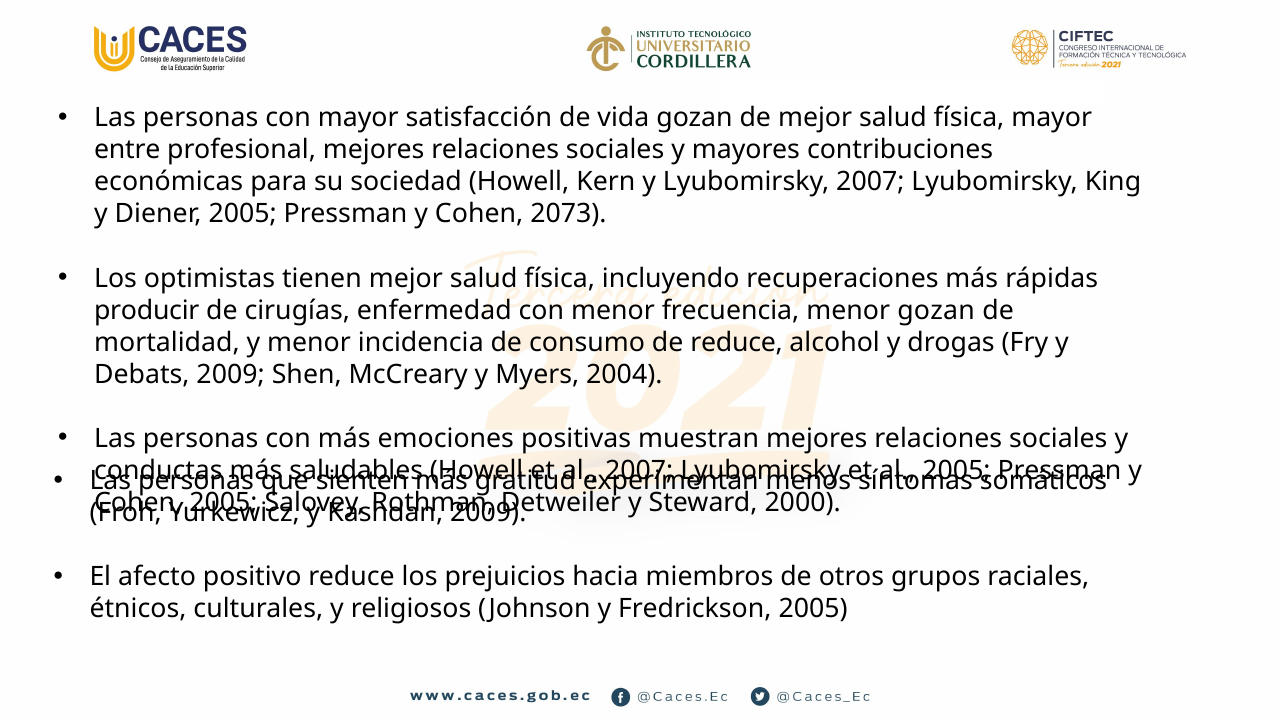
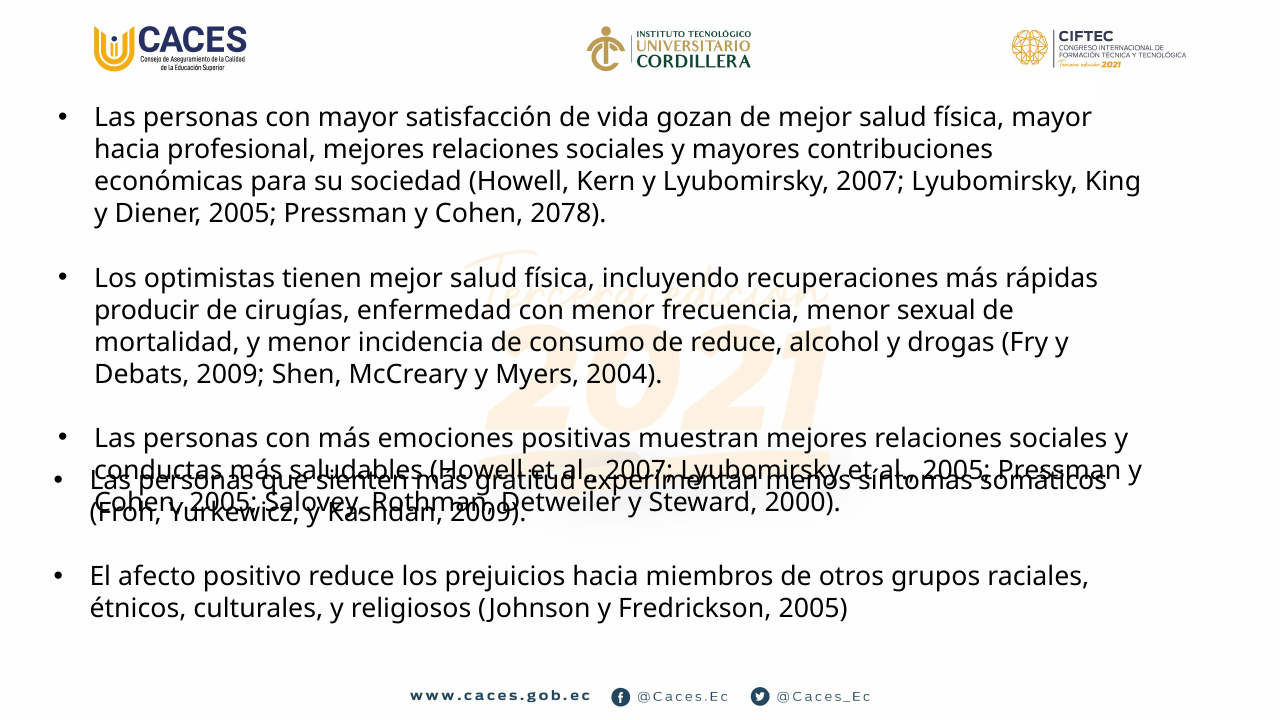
entre at (127, 150): entre -> hacia
2073: 2073 -> 2078
menor gozan: gozan -> sexual
